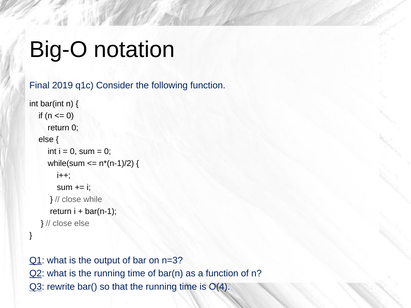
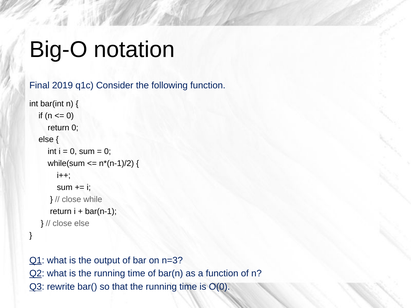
O(4: O(4 -> O(0
